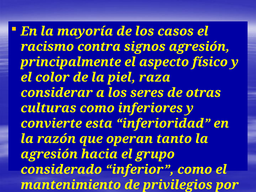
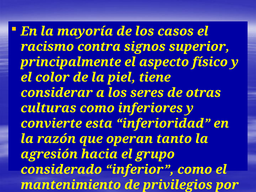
signos agresión: agresión -> superior
raza: raza -> tiene
